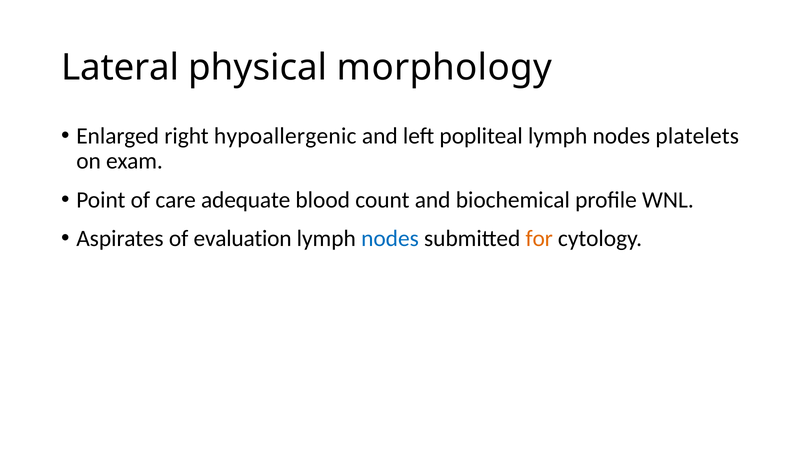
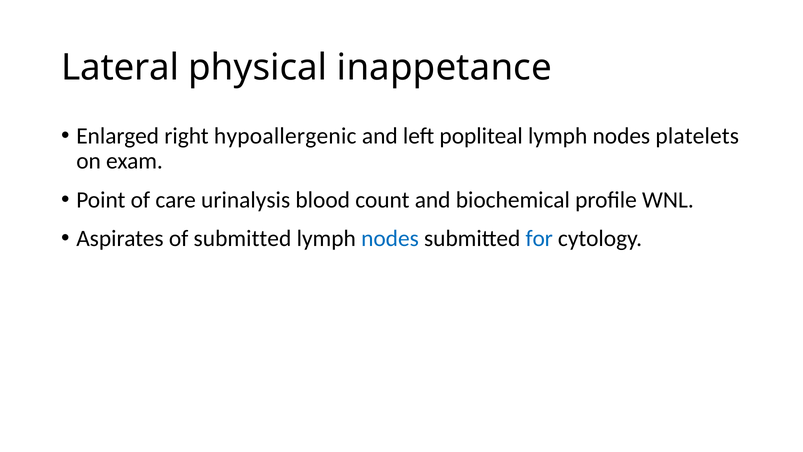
morphology: morphology -> inappetance
adequate: adequate -> urinalysis
of evaluation: evaluation -> submitted
for colour: orange -> blue
